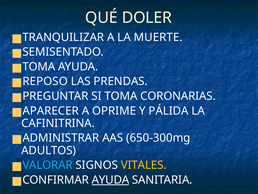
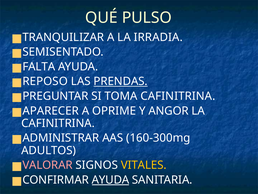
DOLER: DOLER -> PULSO
MUERTE: MUERTE -> IRRADIA
TOMA at (39, 66): TOMA -> FALTA
PRENDAS underline: none -> present
TOMA CORONARIAS: CORONARIAS -> CAFINITRINA
PÁLIDA: PÁLIDA -> ANGOR
650-300mg: 650-300mg -> 160-300mg
VALORAR colour: light blue -> pink
